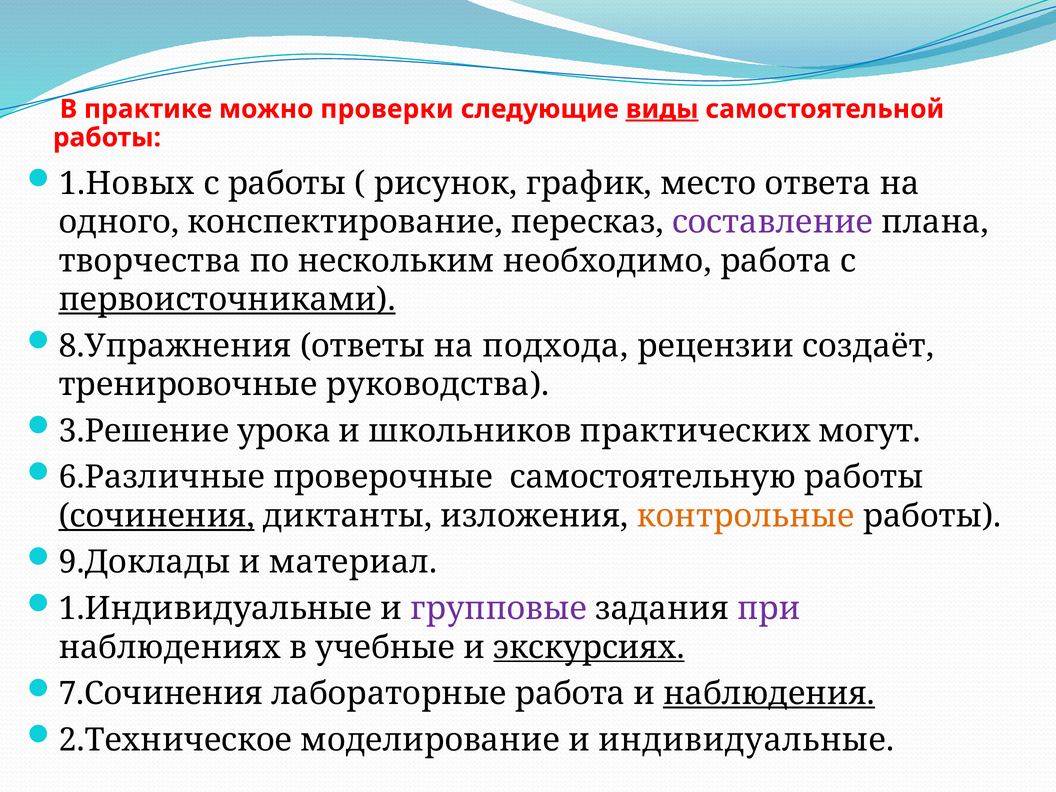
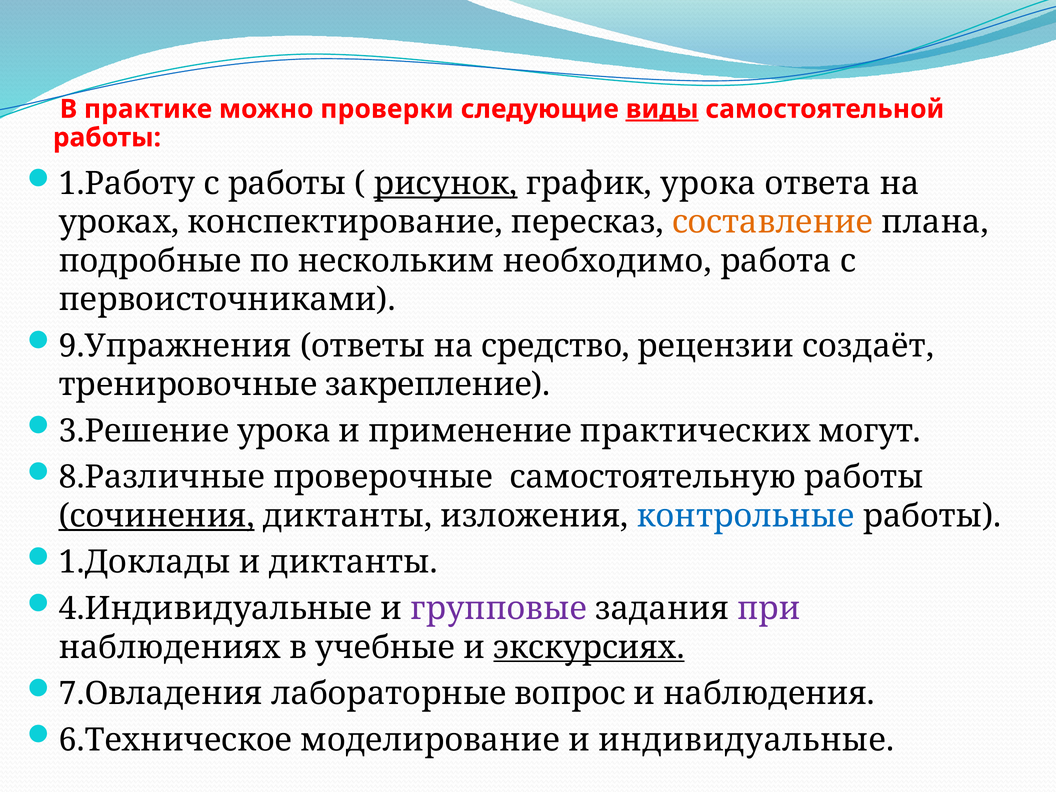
1.Новых: 1.Новых -> 1.Работу
рисунок underline: none -> present
график место: место -> урока
одного: одного -> уроках
составление colour: purple -> orange
творчества: творчества -> подробные
первоисточниками underline: present -> none
8.Упражнения: 8.Упражнения -> 9.Упражнения
подхода: подхода -> средство
руководства: руководства -> закрепление
школьников: школьников -> применение
6.Различные: 6.Различные -> 8.Различные
контрольные colour: orange -> blue
9.Доклады: 9.Доклады -> 1.Доклады
и материал: материал -> диктанты
1.Индивидуальные: 1.Индивидуальные -> 4.Индивидуальные
7.Сочинения: 7.Сочинения -> 7.Овладения
лабораторные работа: работа -> вопрос
наблюдения underline: present -> none
2.Техническое: 2.Техническое -> 6.Техническое
